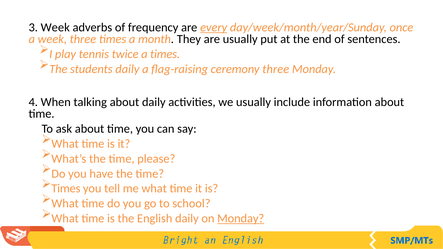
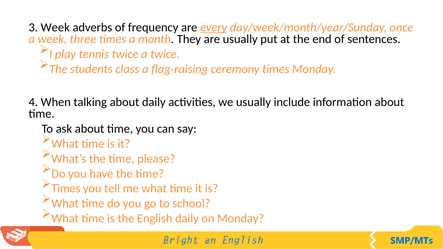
a times: times -> twice
students daily: daily -> class
ceremony three: three -> times
Monday at (241, 219) underline: present -> none
